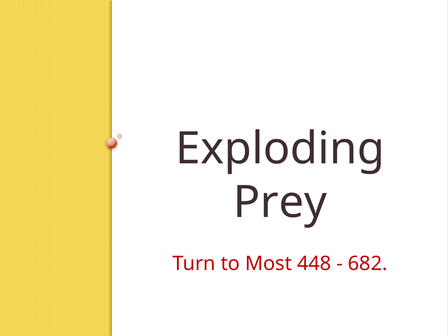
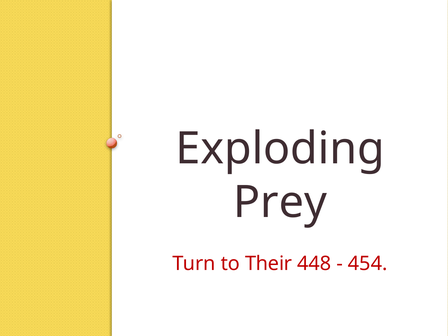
Most: Most -> Their
682: 682 -> 454
